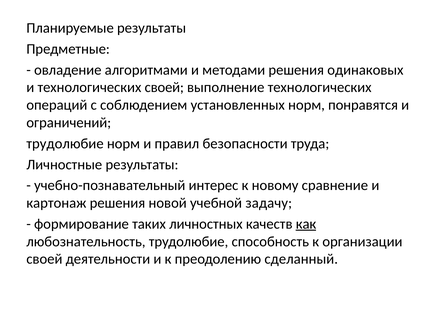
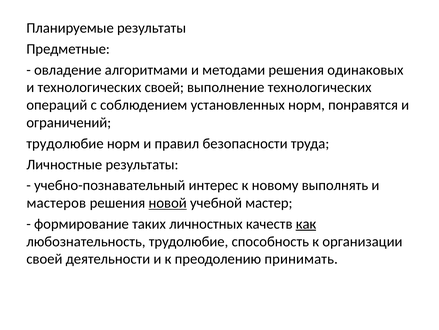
сравнение: сравнение -> выполнять
картонаж: картонаж -> мастеров
новой underline: none -> present
задачу: задачу -> мастер
сделанный: сделанный -> принимать
